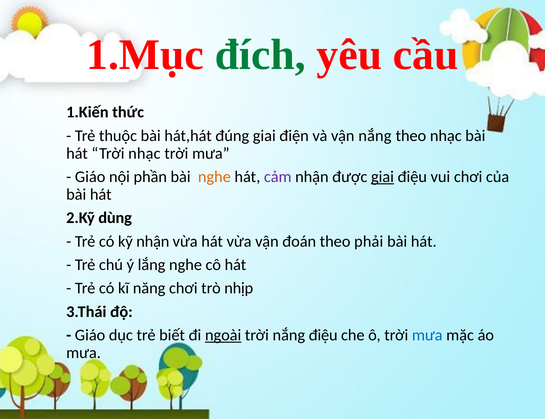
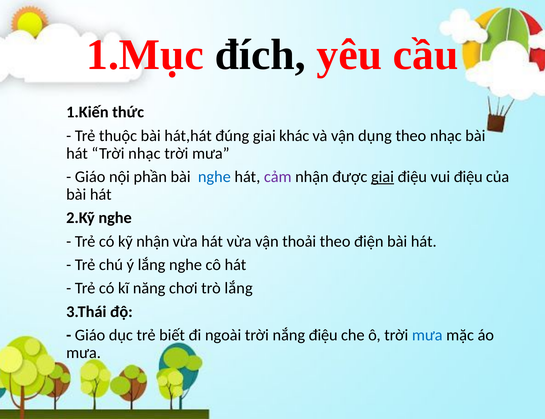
đích colour: green -> black
điện: điện -> khác
vận nắng: nắng -> dụng
nghe at (214, 177) colour: orange -> blue
vui chơi: chơi -> điệu
2.Kỹ dùng: dùng -> nghe
đoán: đoán -> thoải
phải: phải -> điện
trò nhịp: nhịp -> lắng
ngoài underline: present -> none
